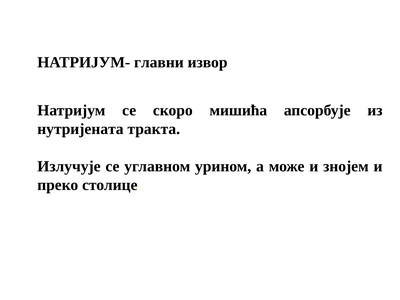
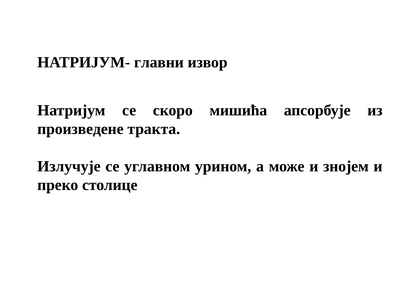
нутријената: нутријената -> произведене
